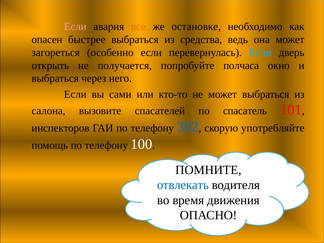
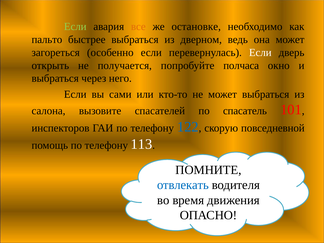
Если at (75, 27) colour: pink -> light green
опасен: опасен -> пальто
средства: средства -> дверном
Если at (260, 52) colour: light blue -> white
302: 302 -> 122
употребляйте: употребляйте -> повседневной
100: 100 -> 113
